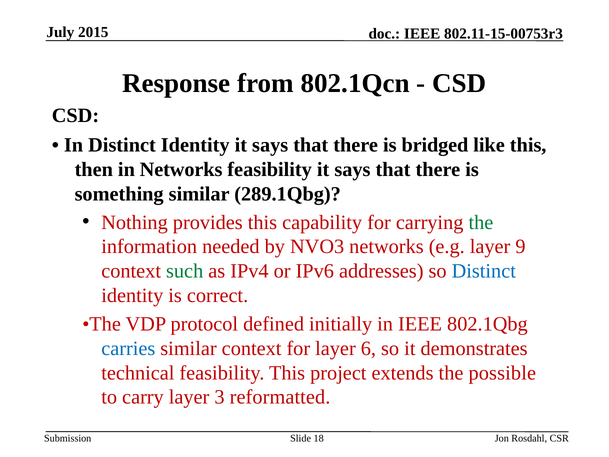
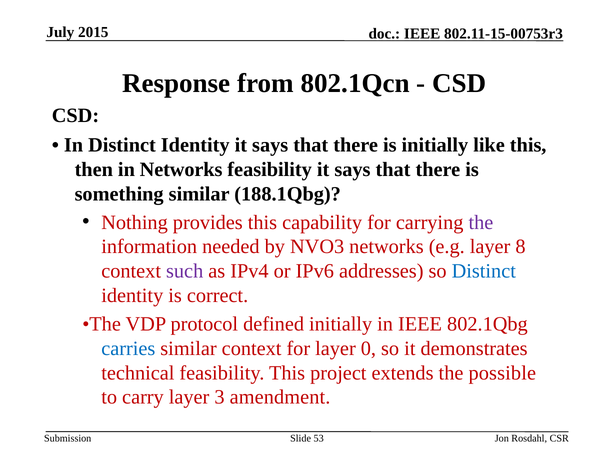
is bridged: bridged -> initially
289.1Qbg: 289.1Qbg -> 188.1Qbg
the at (481, 222) colour: green -> purple
9: 9 -> 8
such colour: green -> purple
6: 6 -> 0
reformatted: reformatted -> amendment
18: 18 -> 53
